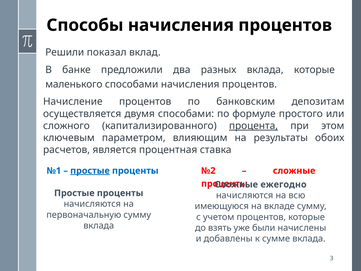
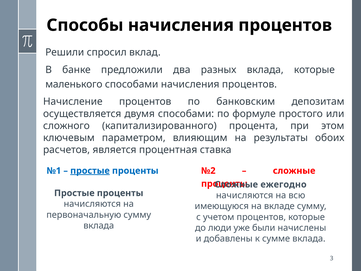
показал: показал -> спросил
процента underline: present -> none
взять: взять -> люди
